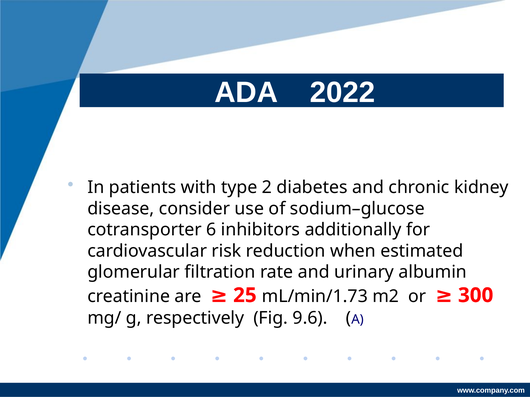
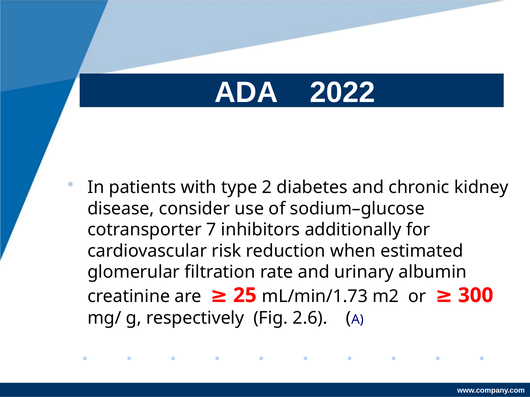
6: 6 -> 7
9.6: 9.6 -> 2.6
